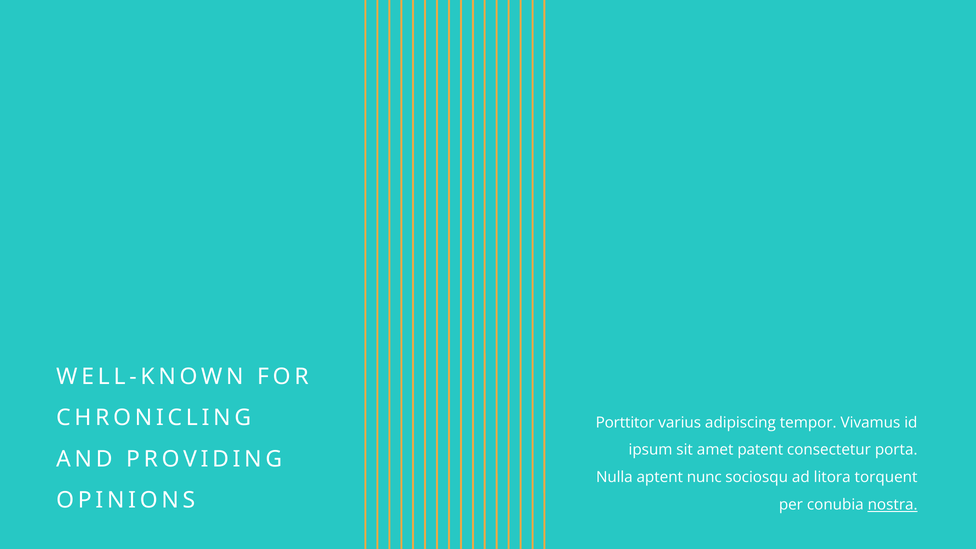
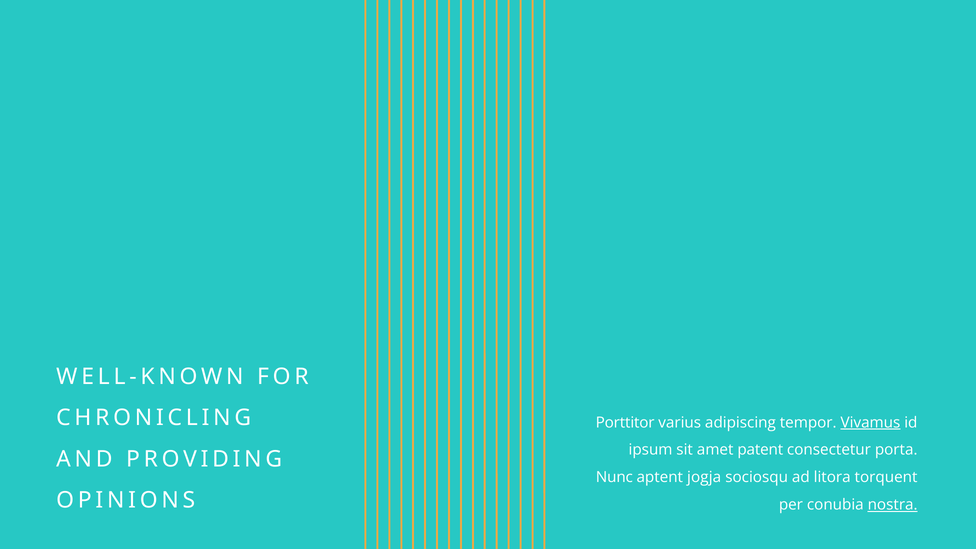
Vivamus underline: none -> present
Nulla: Nulla -> Nunc
nunc: nunc -> jogja
